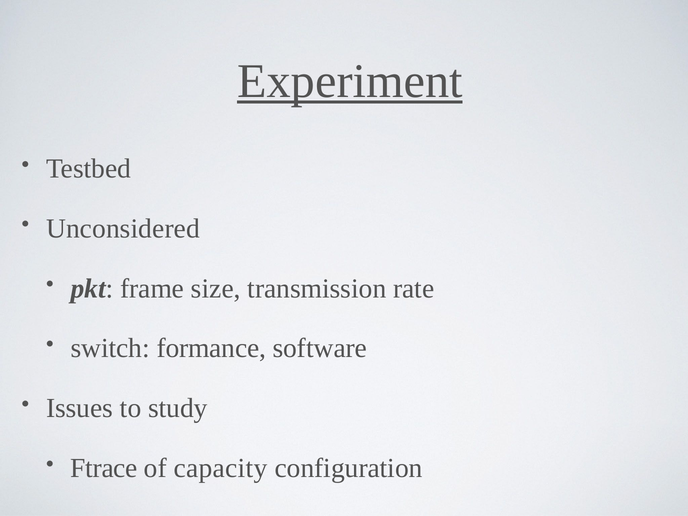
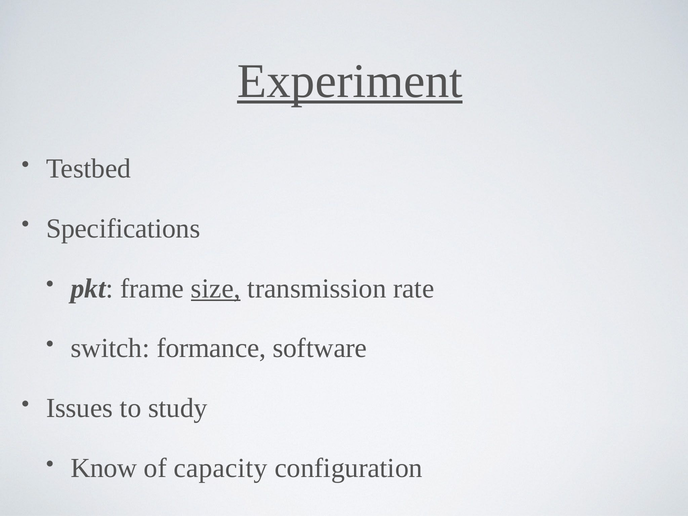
Unconsidered: Unconsidered -> Specifications
size underline: none -> present
Ftrace: Ftrace -> Know
